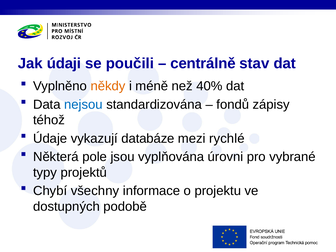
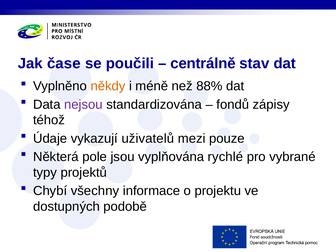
údaji: údaji -> čase
40%: 40% -> 88%
nejsou colour: blue -> purple
databáze: databáze -> uživatelů
rychlé: rychlé -> pouze
úrovni: úrovni -> rychlé
